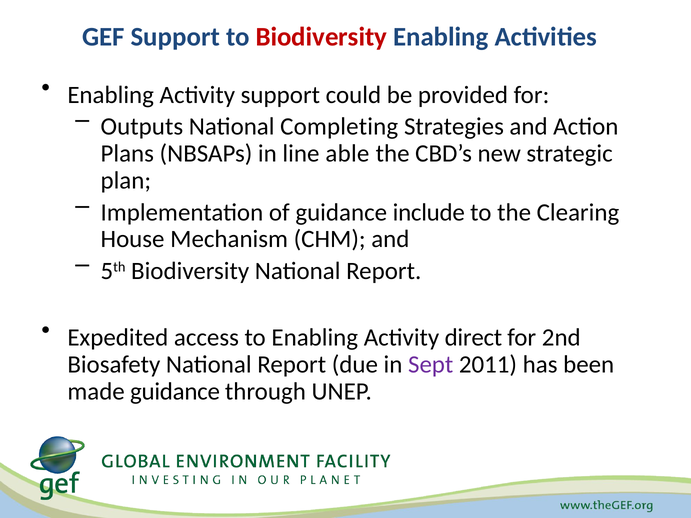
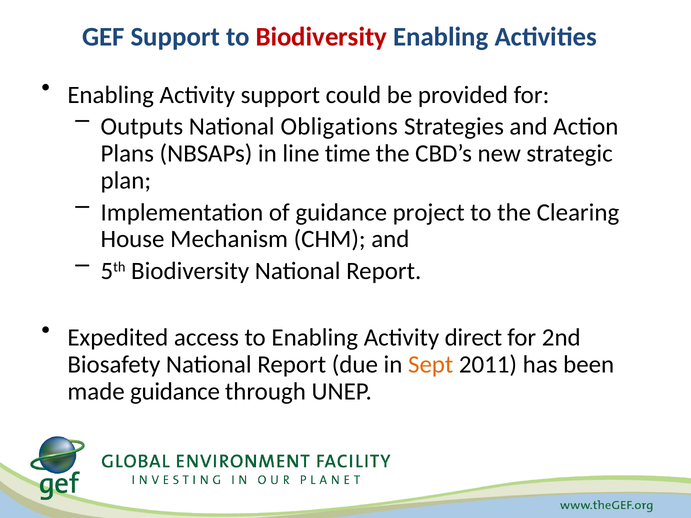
Completing: Completing -> Obligations
able: able -> time
include: include -> project
Sept colour: purple -> orange
